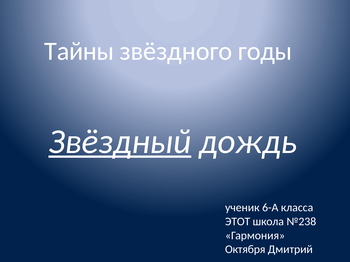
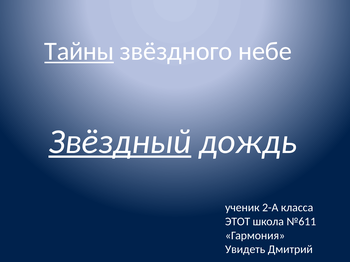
Тайны underline: none -> present
годы: годы -> небе
6-А: 6-А -> 2-А
№238: №238 -> №611
Октября: Октября -> Увидеть
